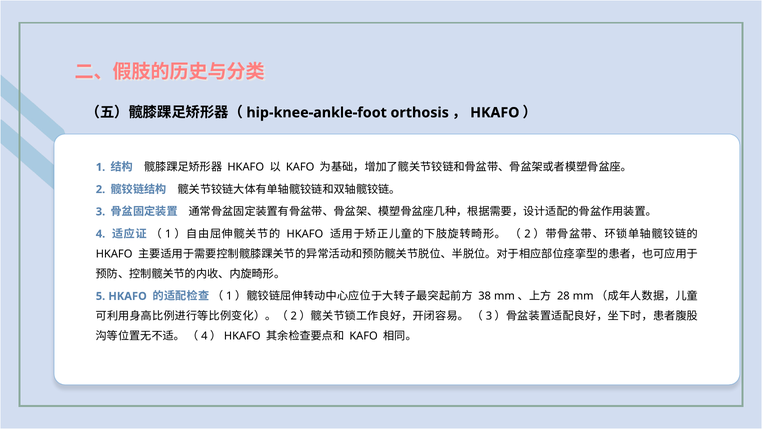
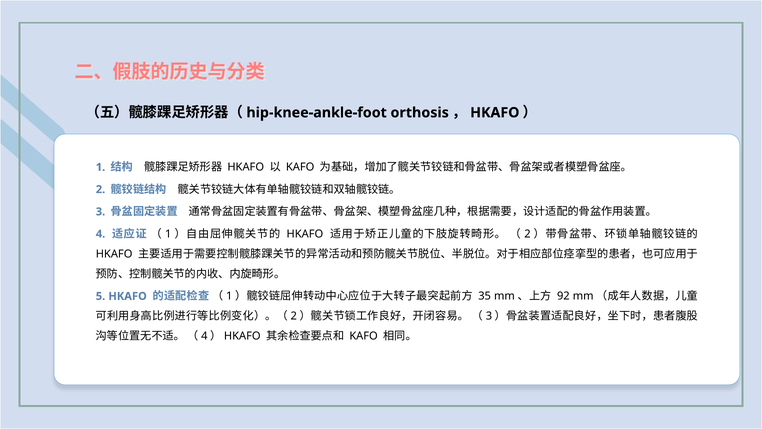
38: 38 -> 35
28: 28 -> 92
